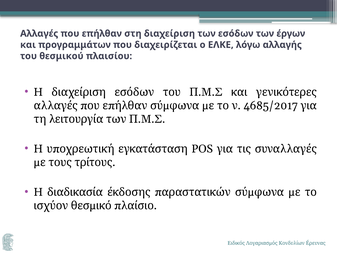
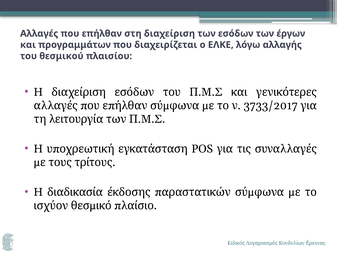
4685/2017: 4685/2017 -> 3733/2017
